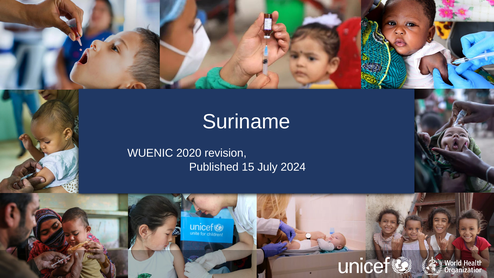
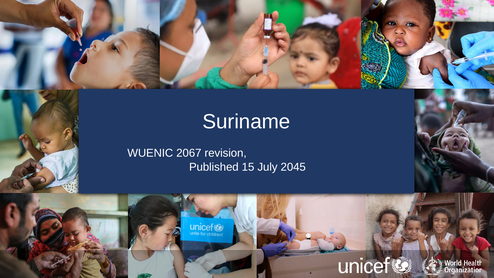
2020: 2020 -> 2067
2024: 2024 -> 2045
